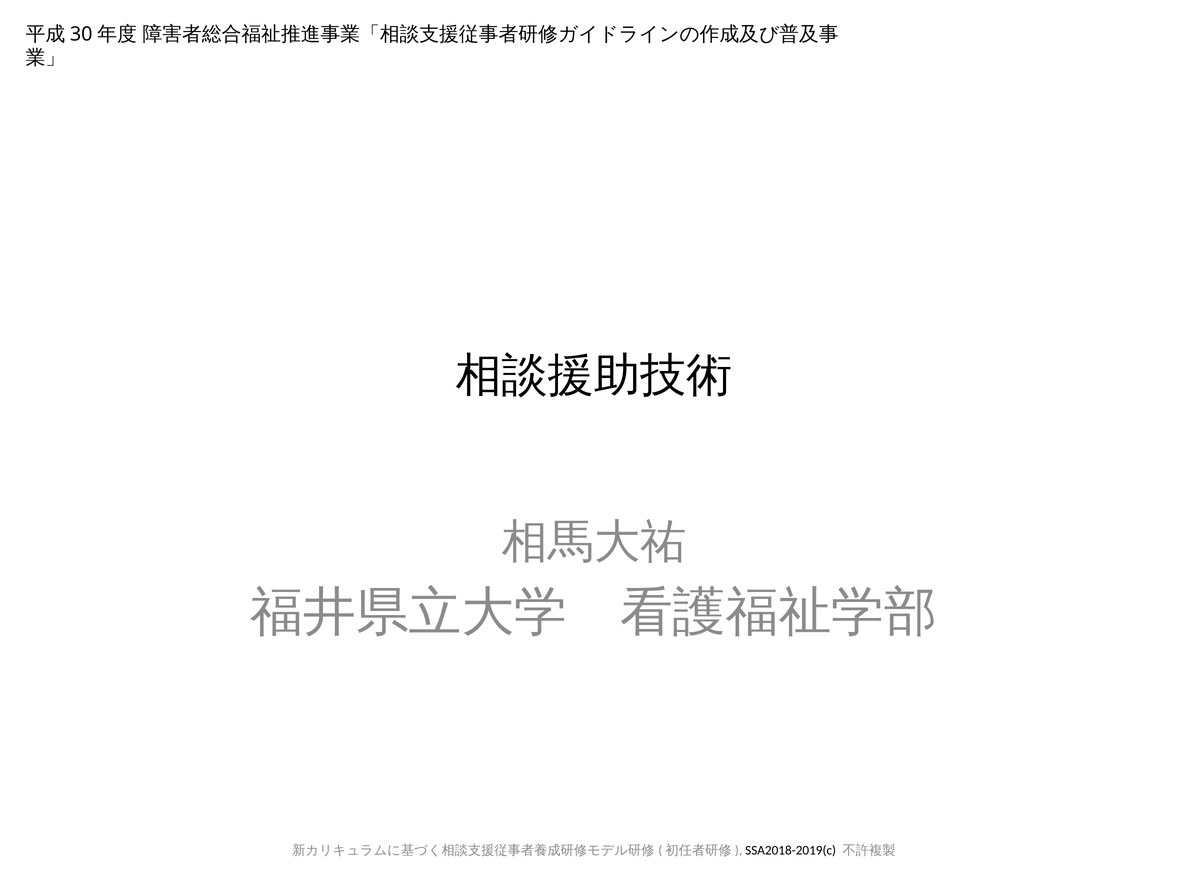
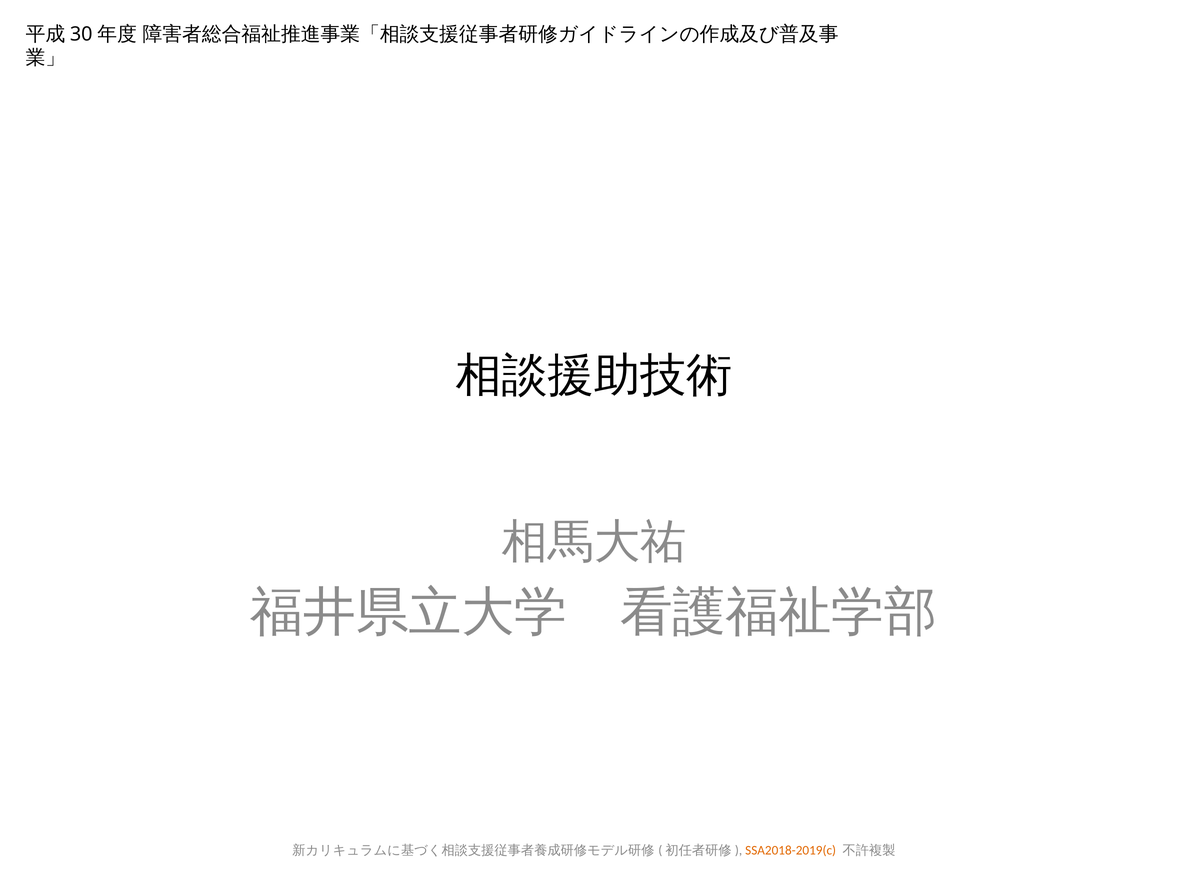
SSA2018-2019(c colour: black -> orange
